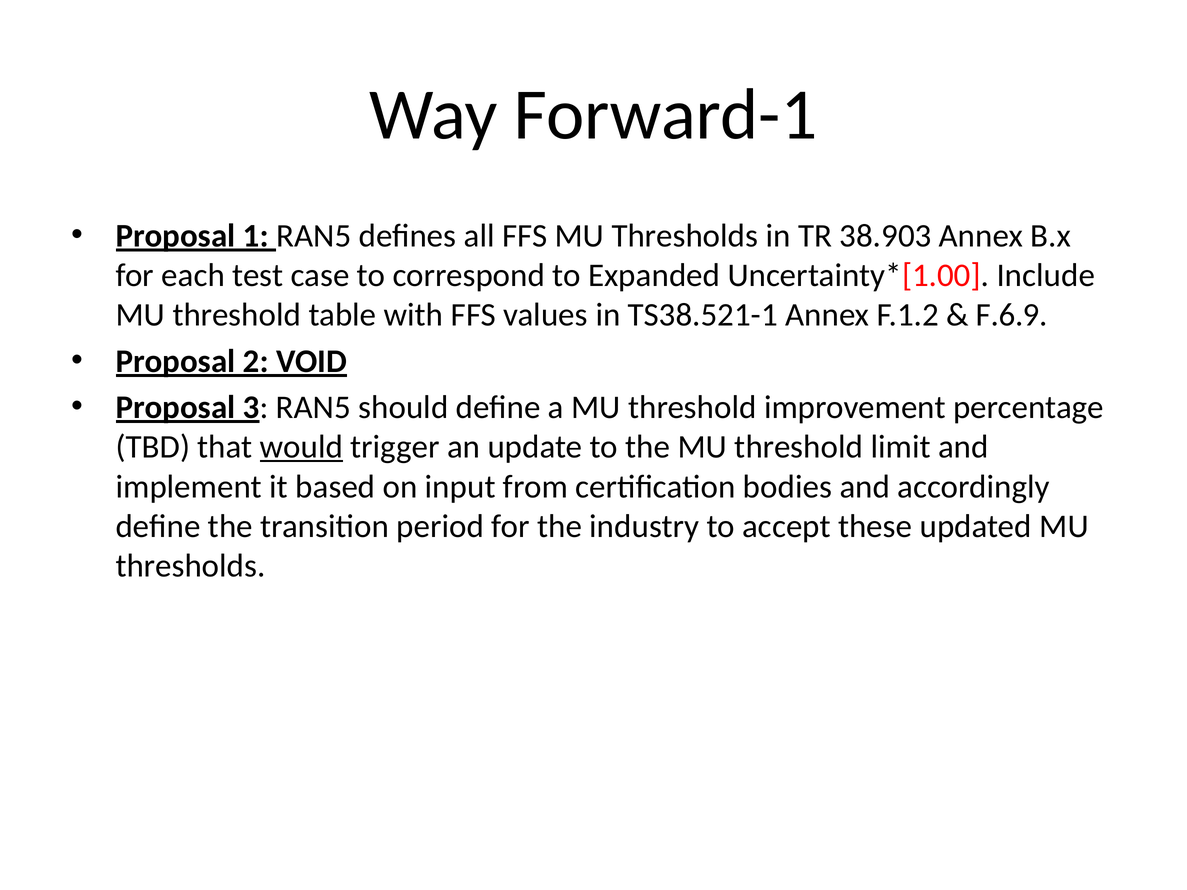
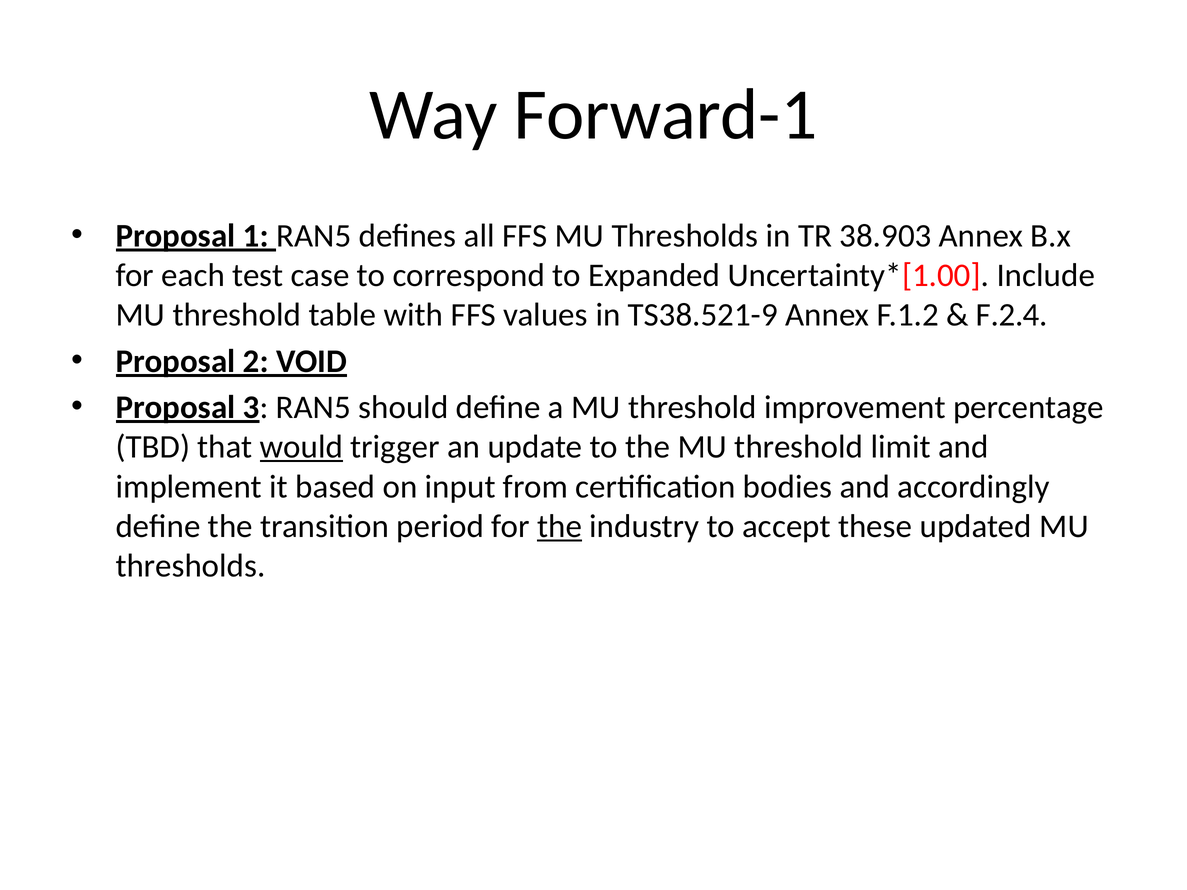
TS38.521-1: TS38.521-1 -> TS38.521-9
F.6.9: F.6.9 -> F.2.4
the at (560, 526) underline: none -> present
